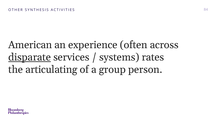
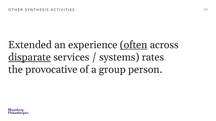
American: American -> Extended
often underline: none -> present
articulating: articulating -> provocative
